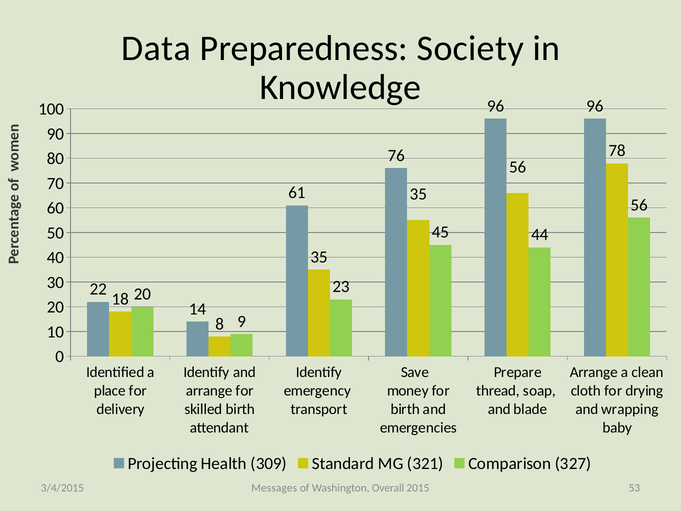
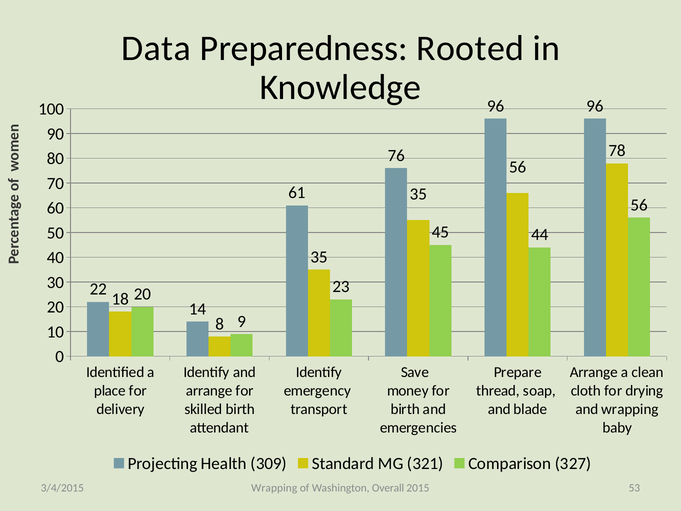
Society: Society -> Rooted
Messages at (274, 488): Messages -> Wrapping
